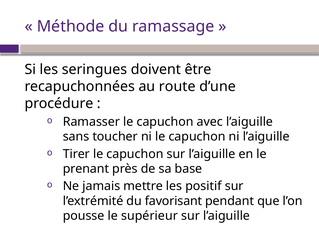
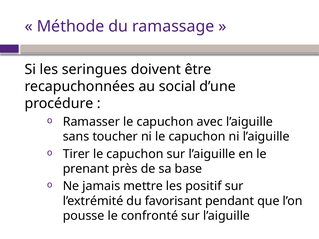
route: route -> social
supérieur: supérieur -> confronté
